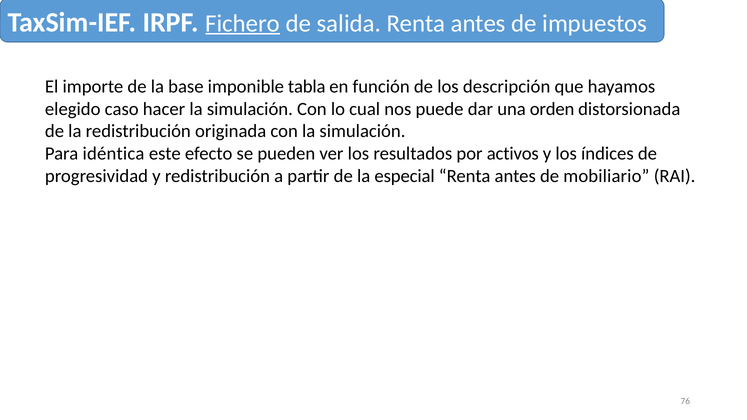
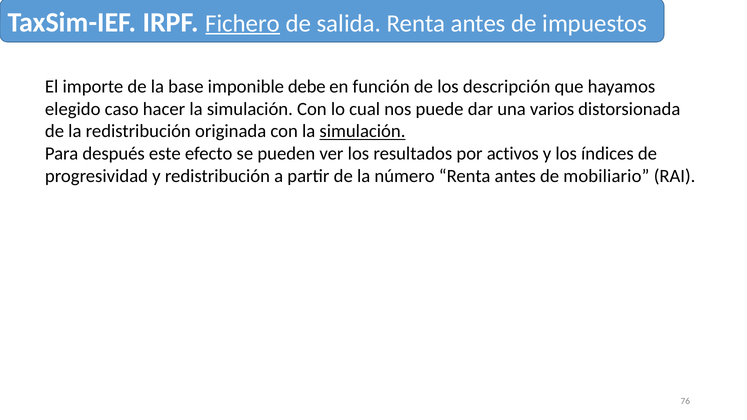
tabla: tabla -> debe
orden: orden -> varios
simulación at (362, 131) underline: none -> present
idéntica: idéntica -> después
especial: especial -> número
